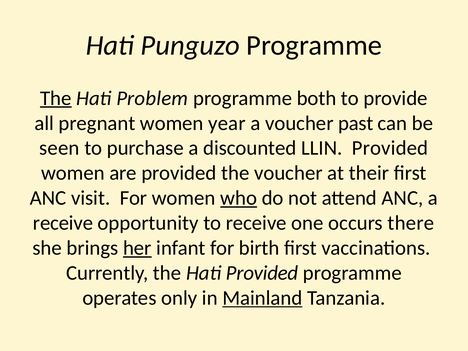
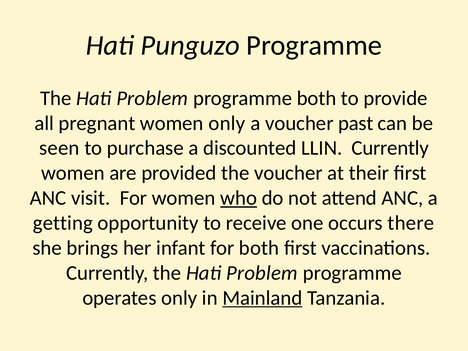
The at (56, 98) underline: present -> none
women year: year -> only
LLIN Provided: Provided -> Currently
receive at (63, 223): receive -> getting
her underline: present -> none
for birth: birth -> both
Currently the Hati Provided: Provided -> Problem
